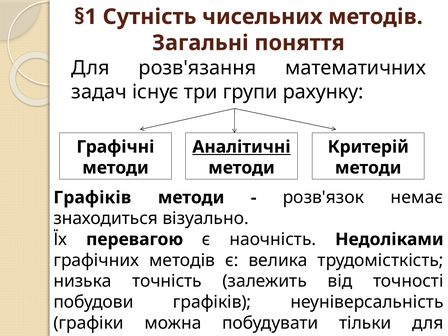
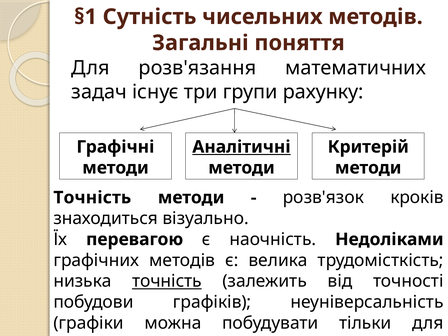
Графіків at (92, 198): Графіків -> Точність
немає: немає -> кроків
точність at (167, 281) underline: none -> present
